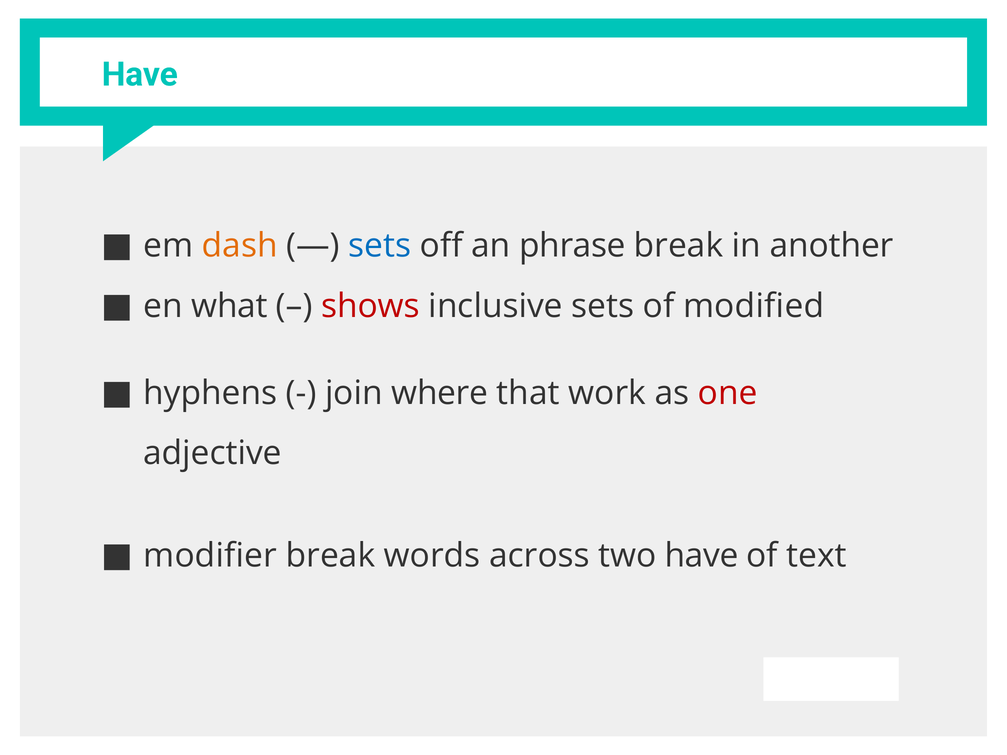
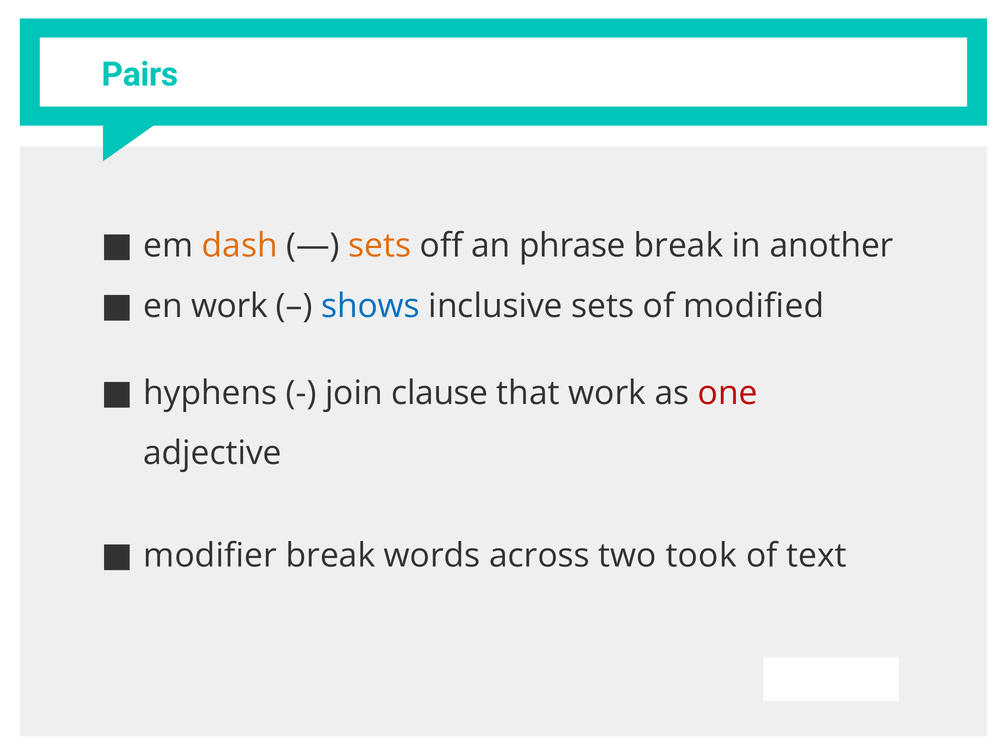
Have at (140, 74): Have -> Pairs
sets at (380, 246) colour: blue -> orange
en what: what -> work
shows colour: red -> blue
where: where -> clause
two have: have -> took
